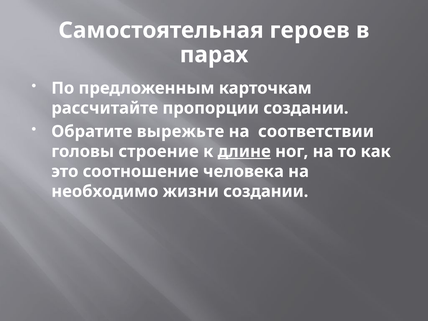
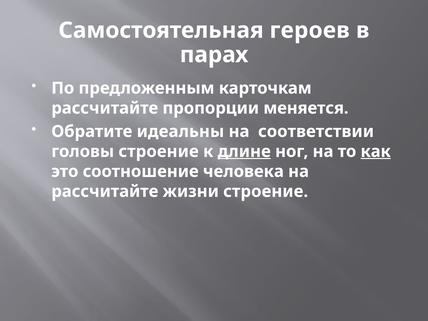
пропорции создании: создании -> меняется
вырежьте: вырежьте -> идеальны
как underline: none -> present
необходимо at (105, 191): необходимо -> рассчитайте
жизни создании: создании -> строение
